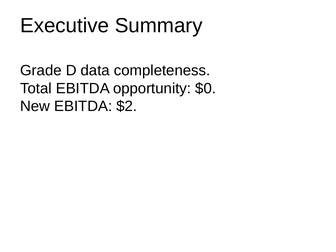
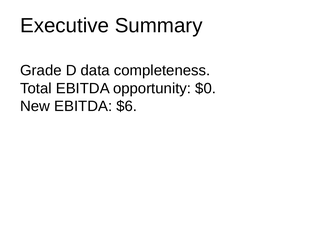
$2: $2 -> $6
